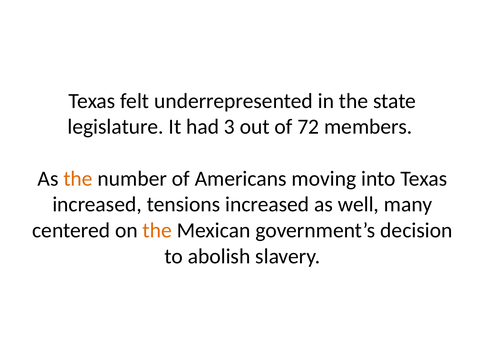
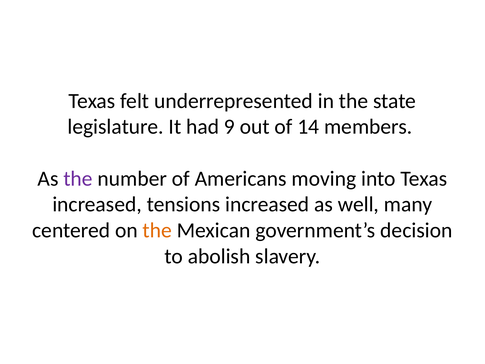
3: 3 -> 9
72: 72 -> 14
the at (78, 179) colour: orange -> purple
